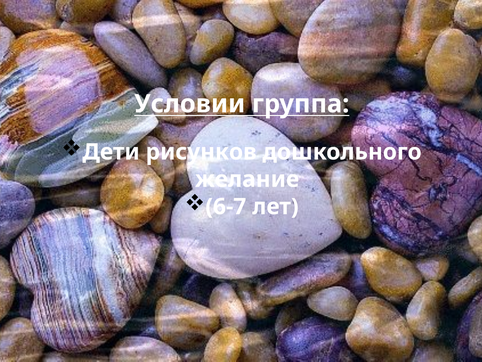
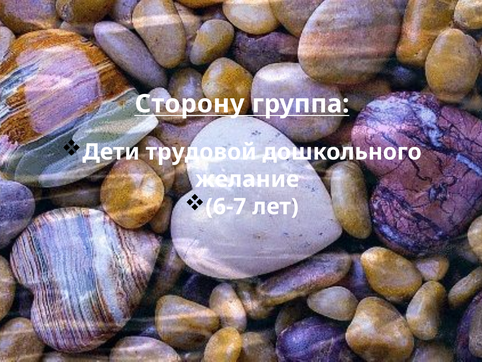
Условии: Условии -> Сторону
рисунков: рисунков -> трудовой
